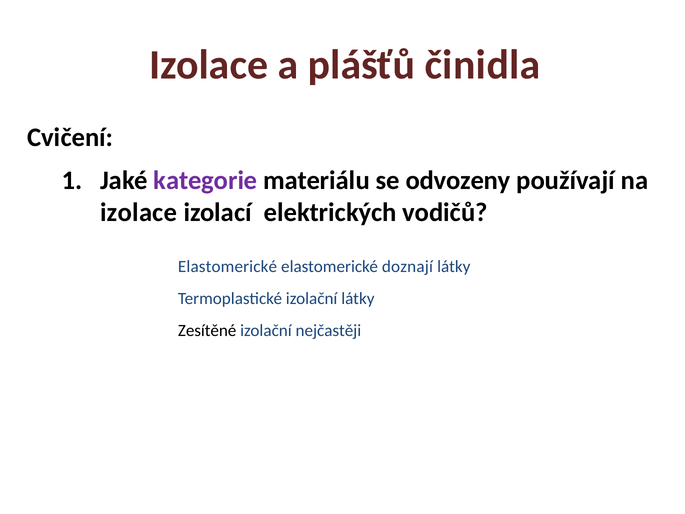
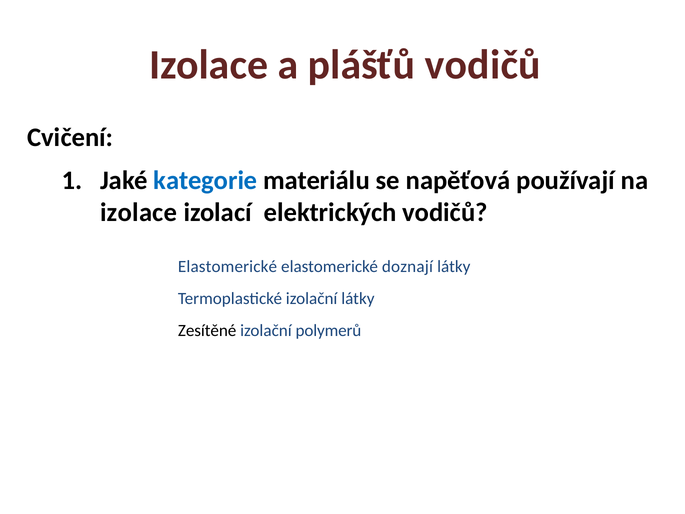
plášťů činidla: činidla -> vodičů
kategorie colour: purple -> blue
odvozeny: odvozeny -> napěťová
nejčastěji: nejčastěji -> polymerů
